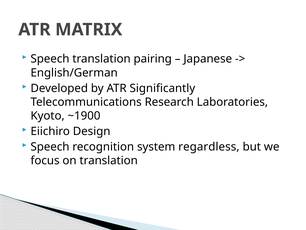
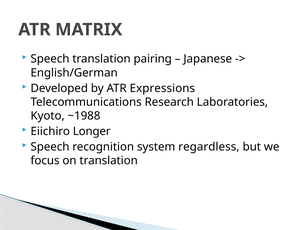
Significantly: Significantly -> Expressions
~1900: ~1900 -> ~1988
Design: Design -> Longer
